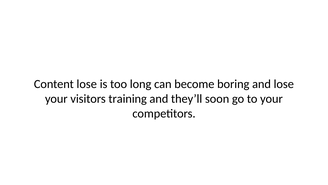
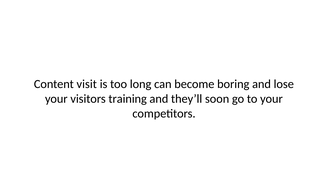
Content lose: lose -> visit
